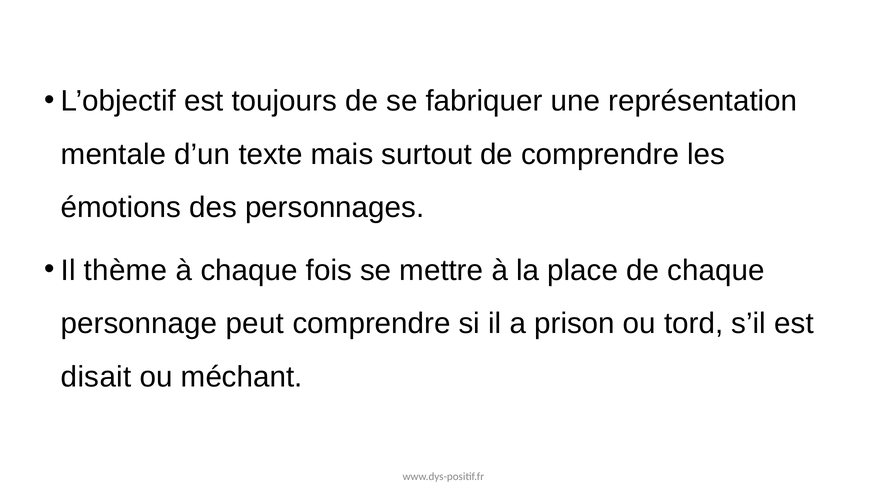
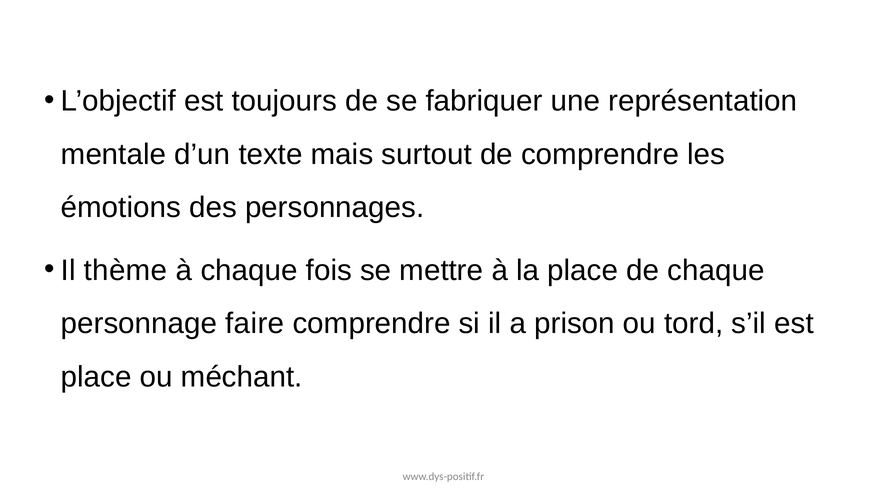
peut: peut -> faire
disait at (96, 377): disait -> place
